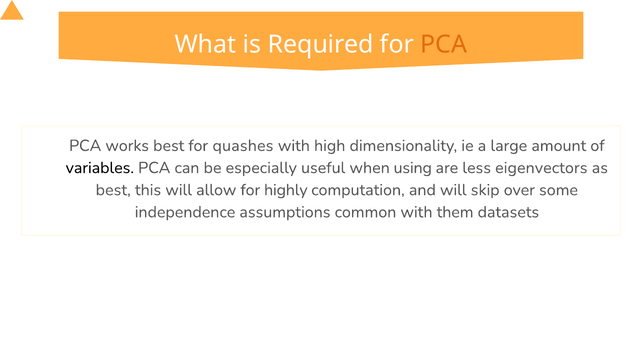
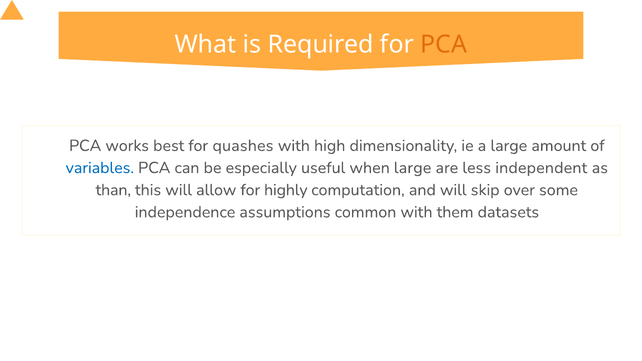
variables colour: black -> blue
when using: using -> large
eigenvectors: eigenvectors -> independent
best at (113, 190): best -> than
